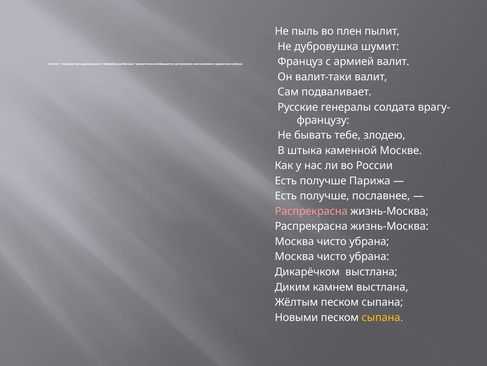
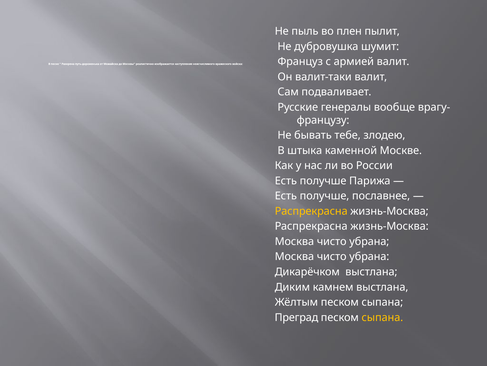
солдата: солдата -> вообще
Распрекрасна at (311, 211) colour: pink -> yellow
Новыми: Новыми -> Преград
